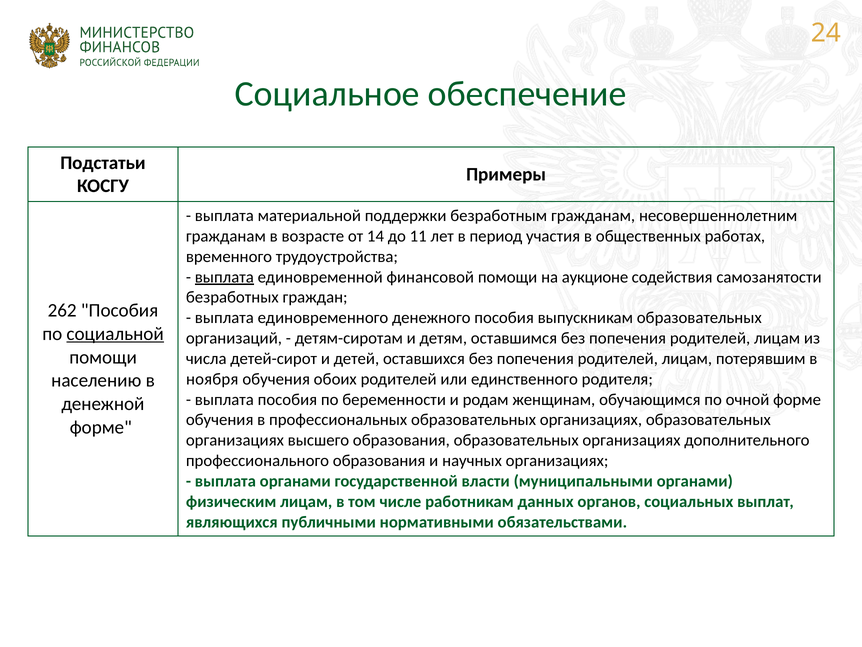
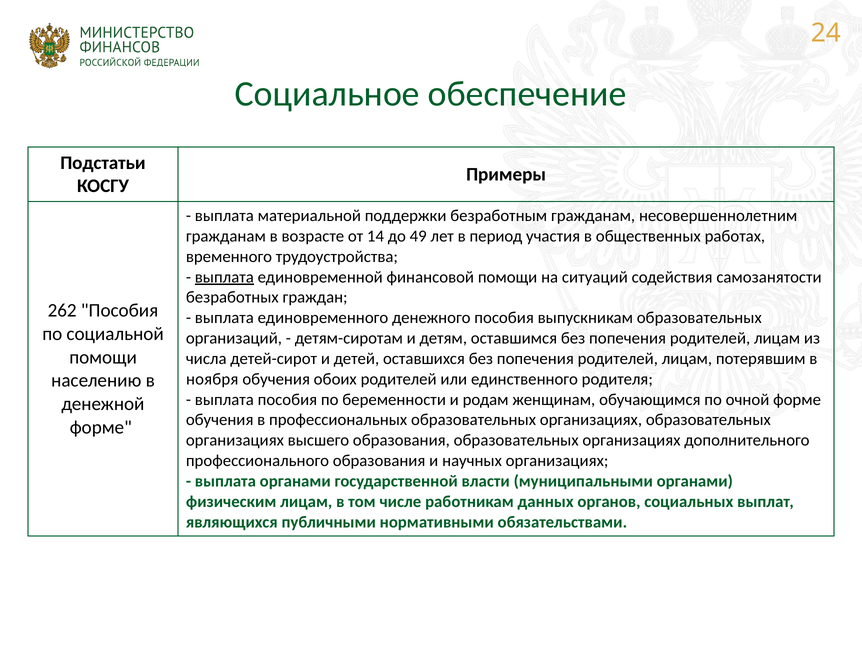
11: 11 -> 49
аукционе: аукционе -> ситуаций
социальной underline: present -> none
